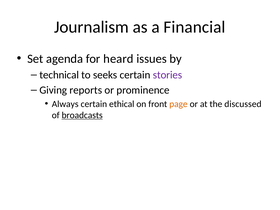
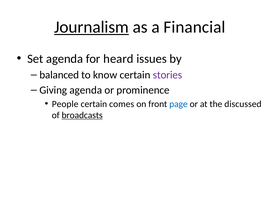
Journalism underline: none -> present
technical: technical -> balanced
seeks: seeks -> know
Giving reports: reports -> agenda
Always: Always -> People
ethical: ethical -> comes
page colour: orange -> blue
